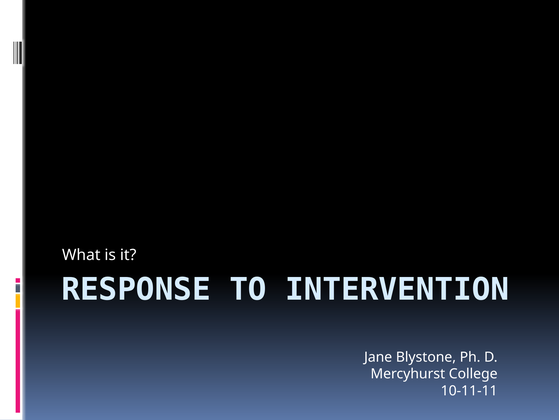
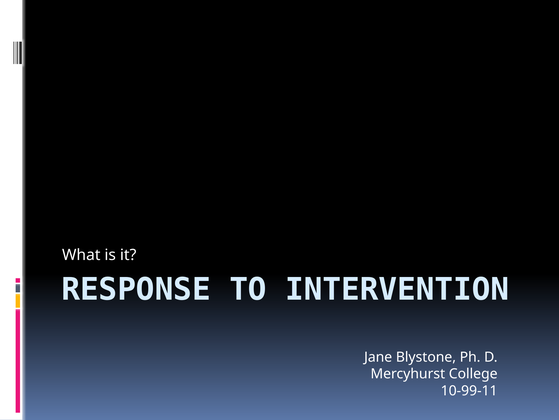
10-11-11: 10-11-11 -> 10-99-11
